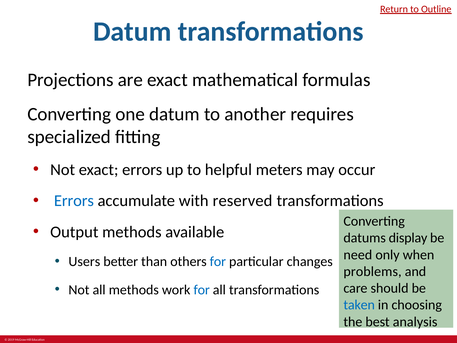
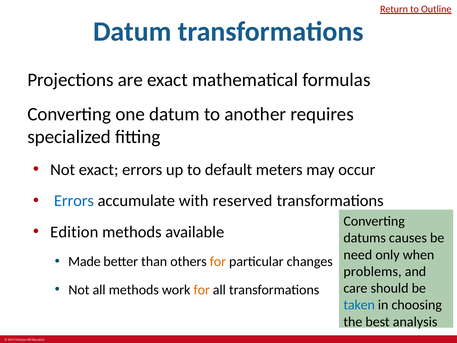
helpful: helpful -> default
Output: Output -> Edition
display: display -> causes
Users: Users -> Made
for at (218, 261) colour: blue -> orange
for at (202, 290) colour: blue -> orange
